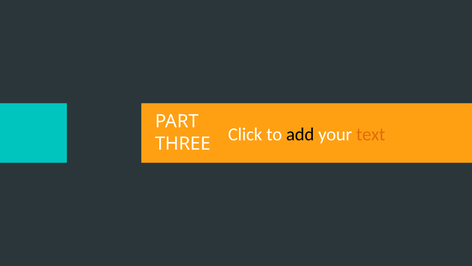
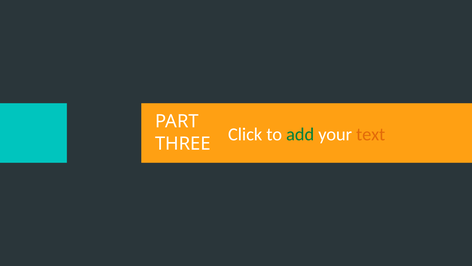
add colour: black -> green
